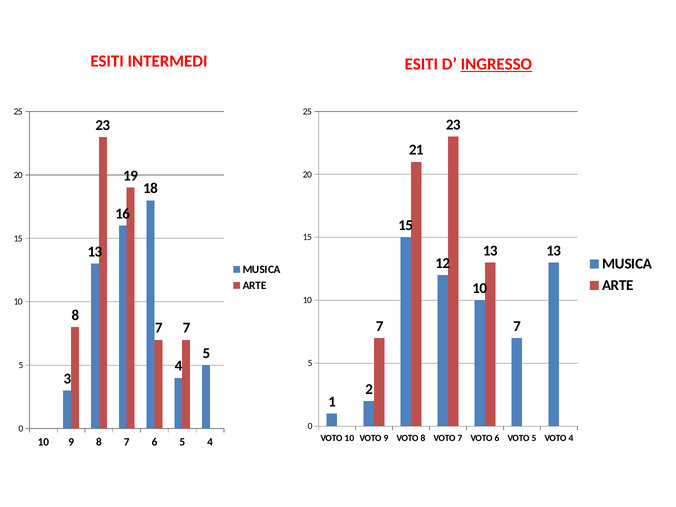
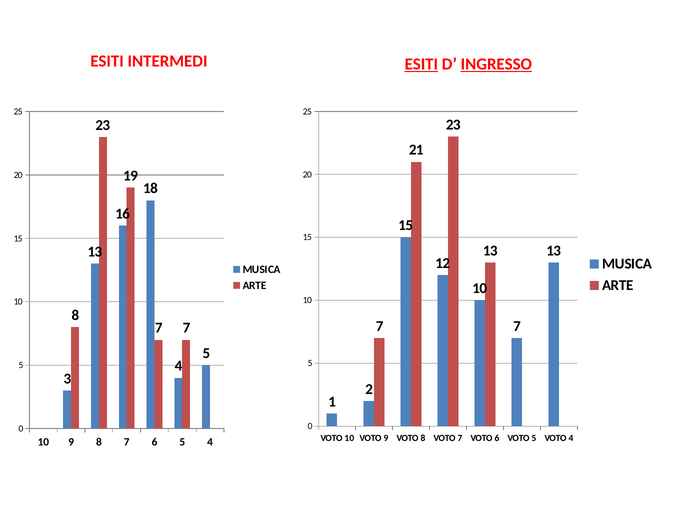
ESITI at (421, 64) underline: none -> present
